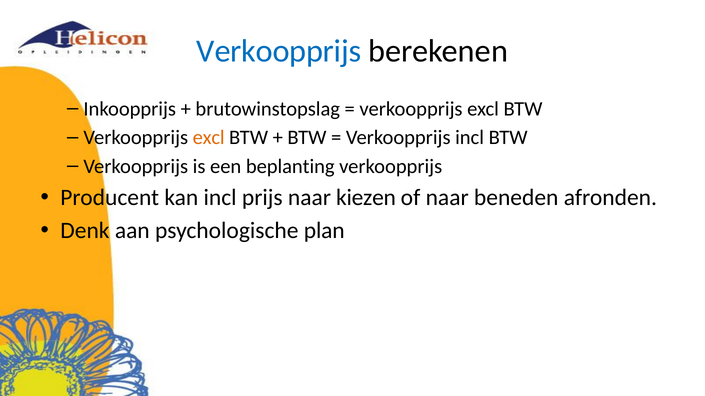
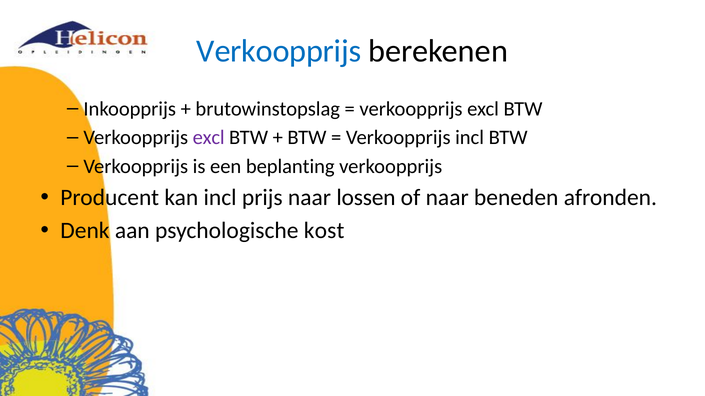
excl at (209, 138) colour: orange -> purple
kiezen: kiezen -> lossen
plan: plan -> kost
